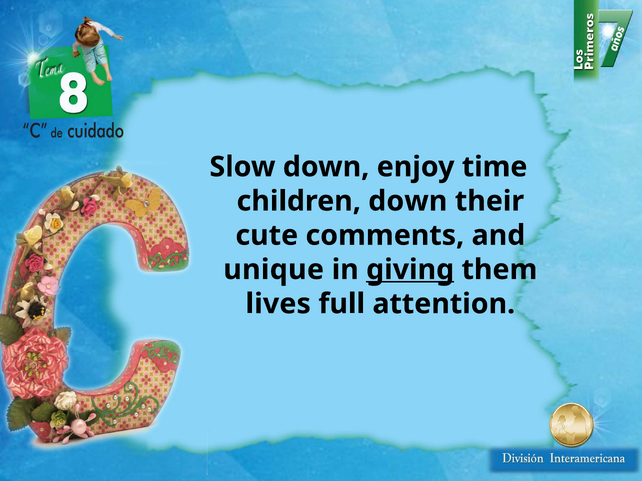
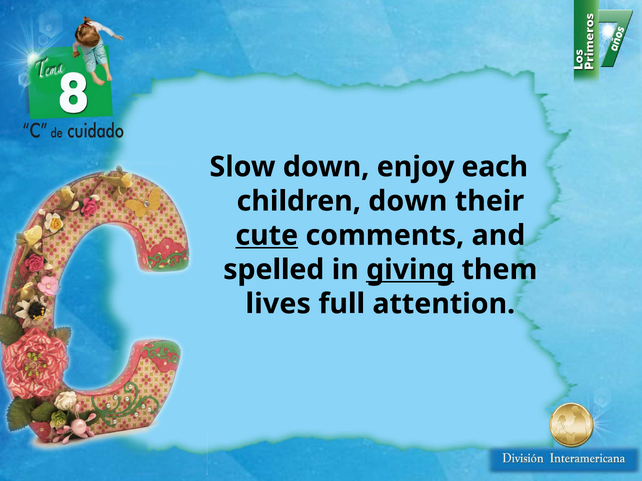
time: time -> each
cute underline: none -> present
unique: unique -> spelled
